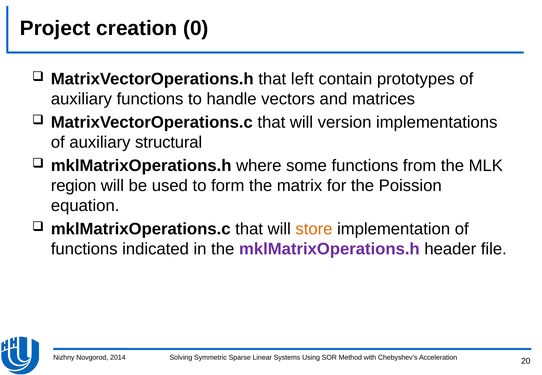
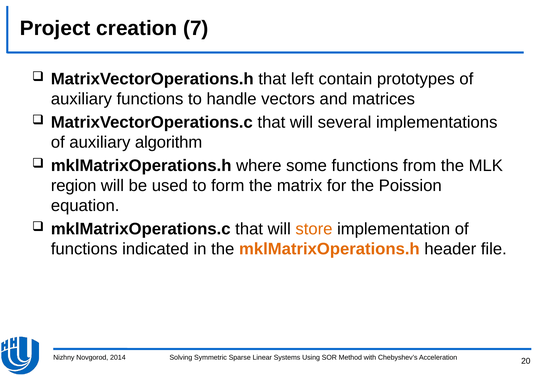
0: 0 -> 7
version: version -> several
structural: structural -> algorithm
mklMatrixOperations.h at (329, 249) colour: purple -> orange
